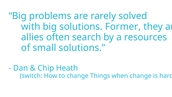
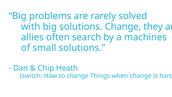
solutions Former: Former -> Change
resources: resources -> machines
